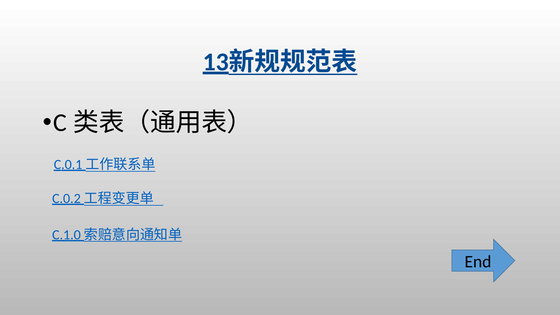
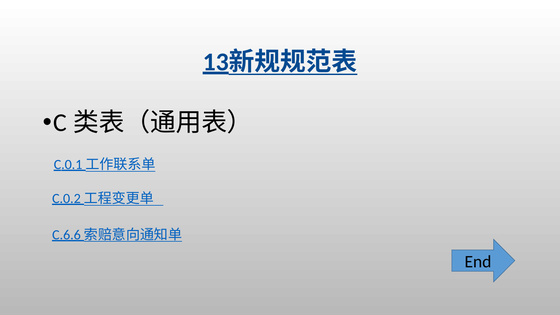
C.1.0: C.1.0 -> C.6.6
